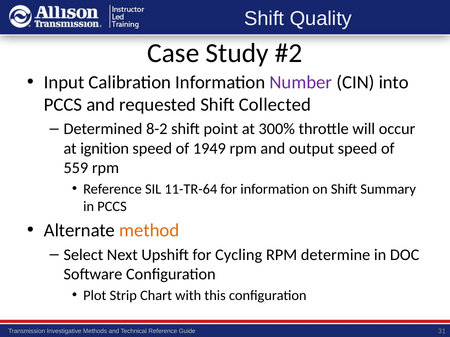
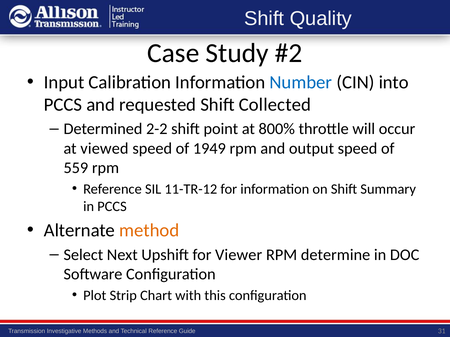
Number colour: purple -> blue
8-2: 8-2 -> 2-2
300%: 300% -> 800%
ignition: ignition -> viewed
11-TR-64: 11-TR-64 -> 11-TR-12
Cycling: Cycling -> Viewer
